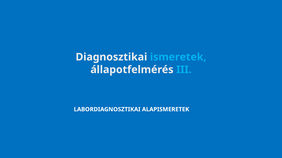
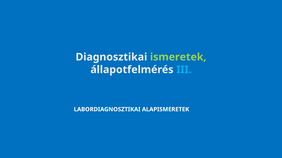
ismeretek colour: light blue -> light green
